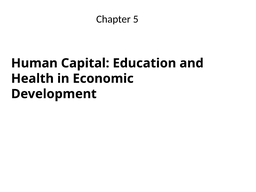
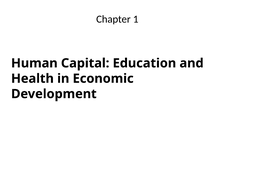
5: 5 -> 1
